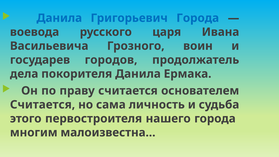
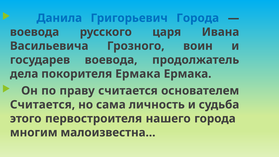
государев городов: городов -> воевода
покорителя Данила: Данила -> Ермака
